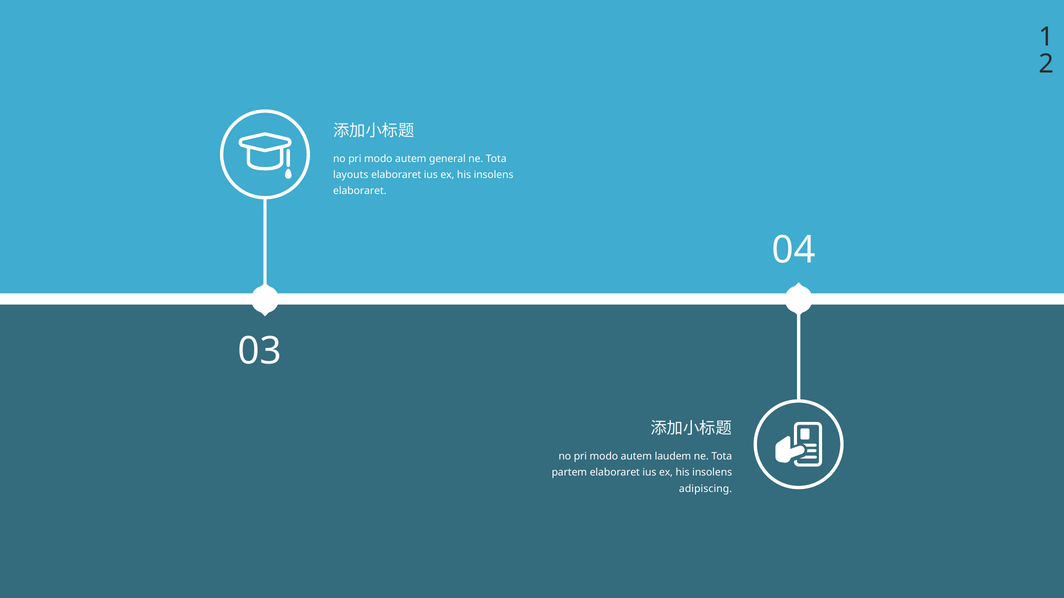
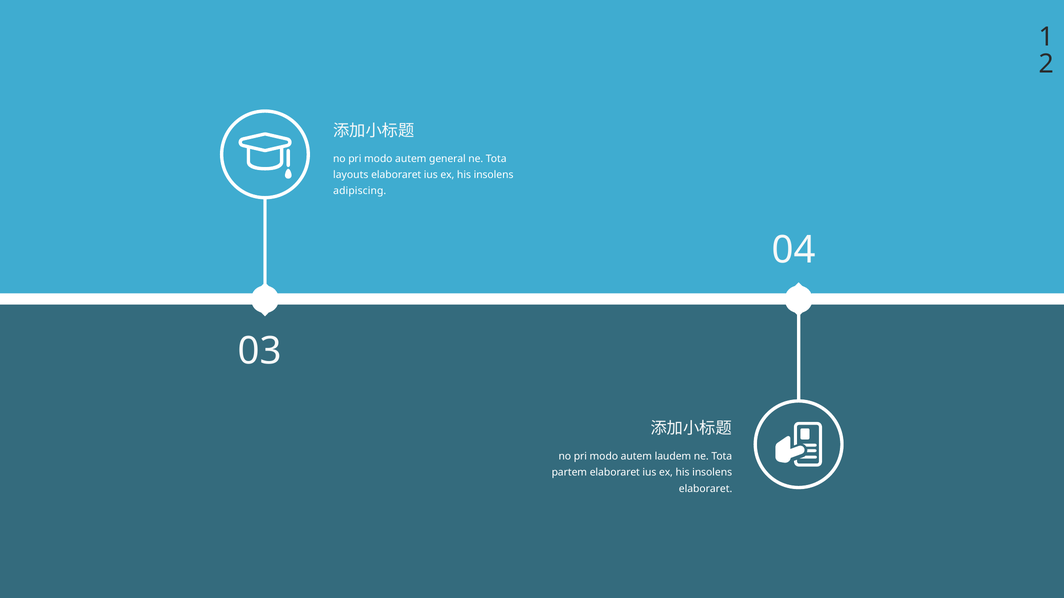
elaboraret at (360, 191): elaboraret -> adipiscing
adipiscing at (706, 489): adipiscing -> elaboraret
